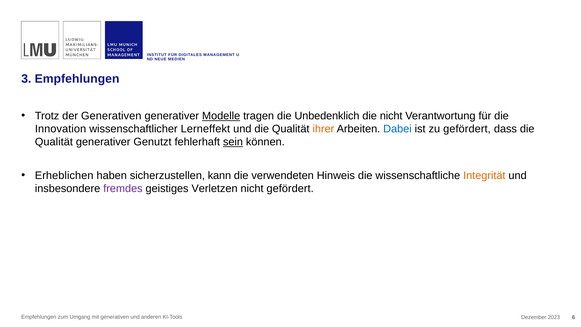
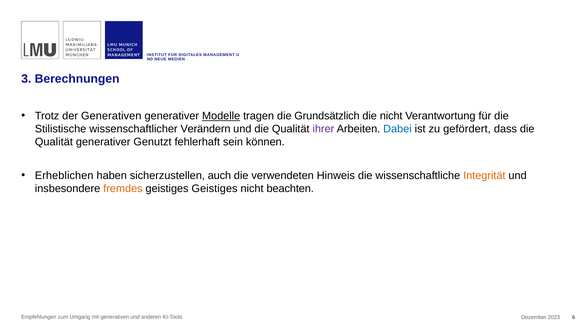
3 Empfehlungen: Empfehlungen -> Berechnungen
Unbedenklich: Unbedenklich -> Grundsätzlich
Innovation: Innovation -> Stilistische
Lerneffekt: Lerneffekt -> Verändern
ihrer colour: orange -> purple
sein underline: present -> none
kann: kann -> auch
fremdes colour: purple -> orange
geistiges Verletzen: Verletzen -> Geistiges
nicht gefördert: gefördert -> beachten
